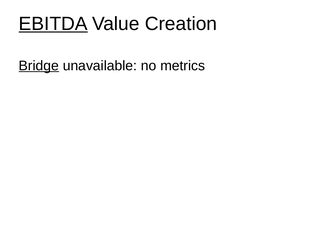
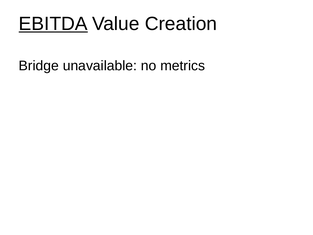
Bridge underline: present -> none
